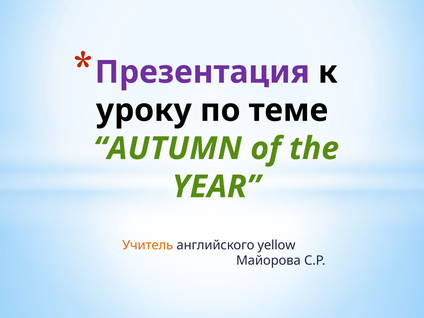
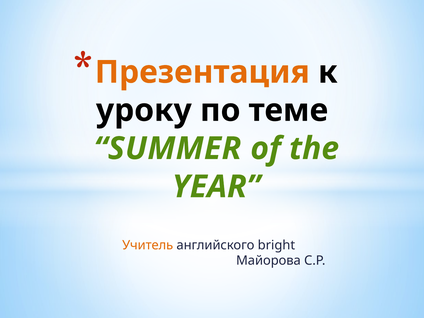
Презентация colour: purple -> orange
AUTUMN: AUTUMN -> SUMMER
yellow: yellow -> bright
